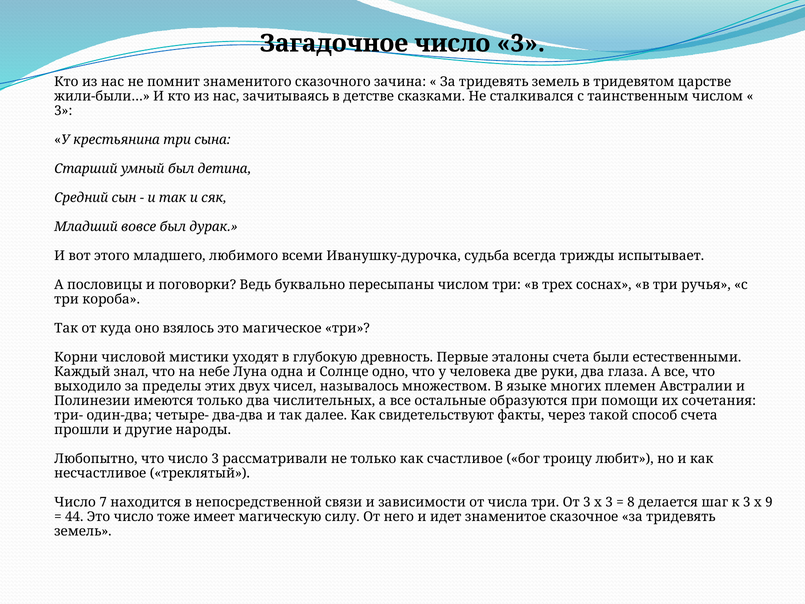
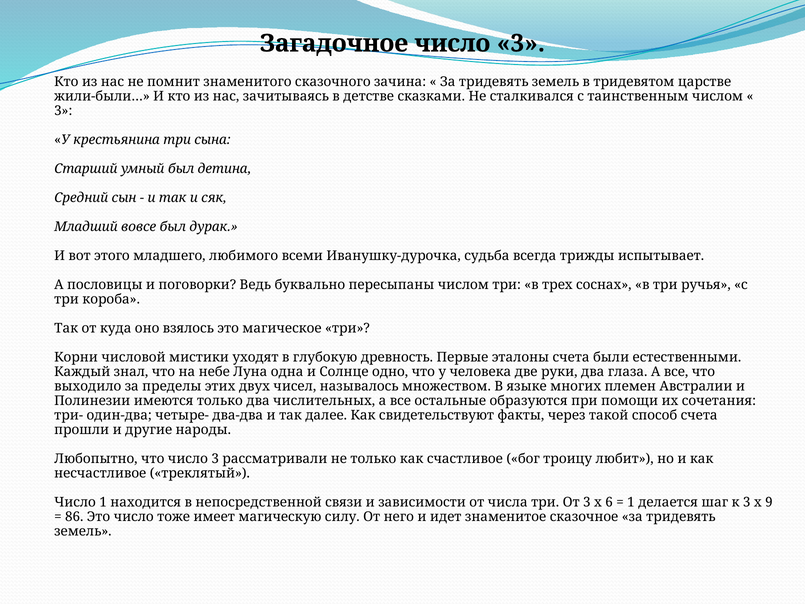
Число 7: 7 -> 1
х 3: 3 -> 6
8 at (631, 502): 8 -> 1
44: 44 -> 86
